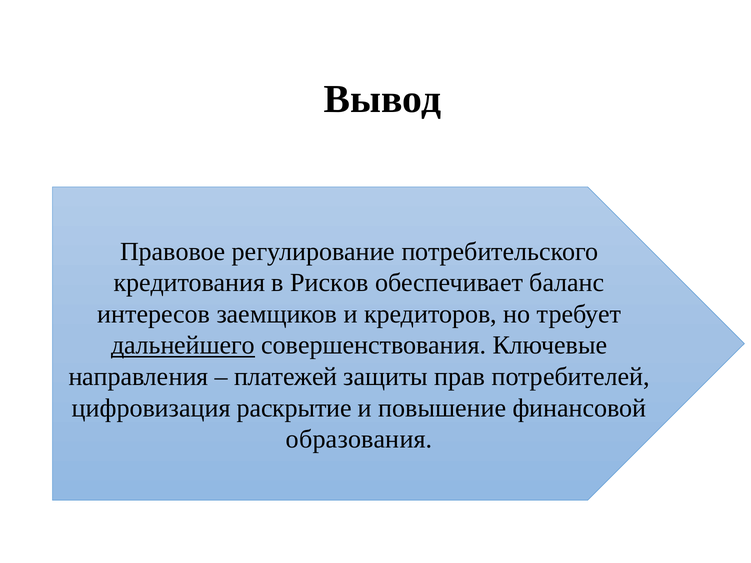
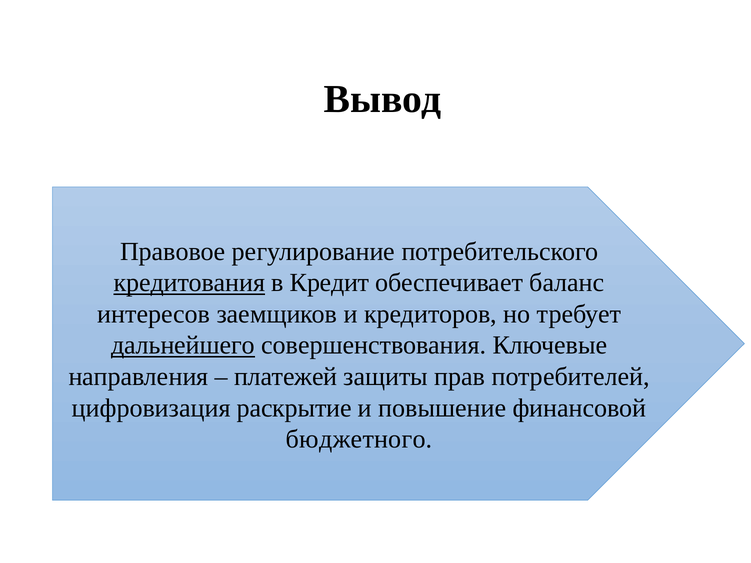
кредитования underline: none -> present
Рисков: Рисков -> Кредит
образования: образования -> бюджетного
